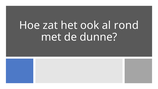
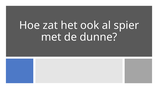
rond: rond -> spier
